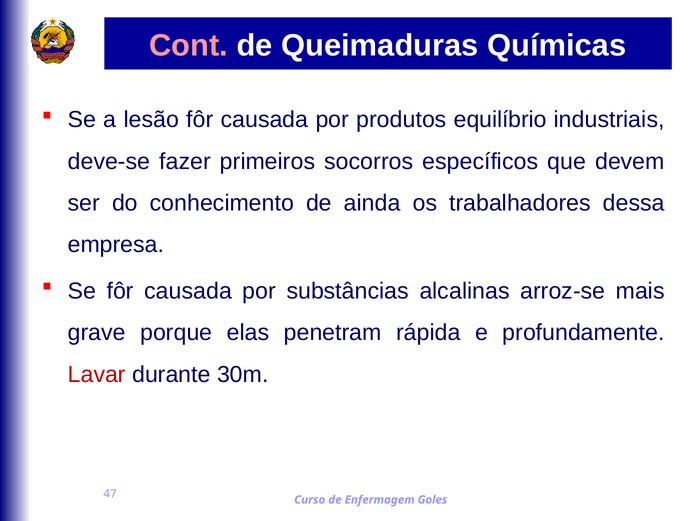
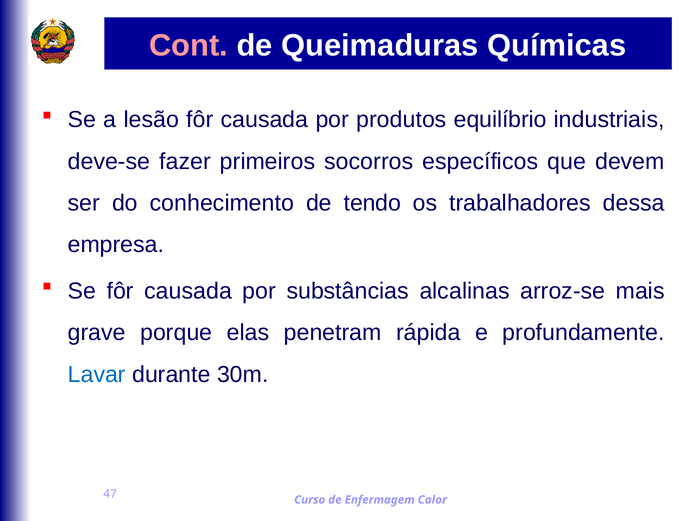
ainda: ainda -> tendo
Lavar colour: red -> blue
Goles: Goles -> Calor
